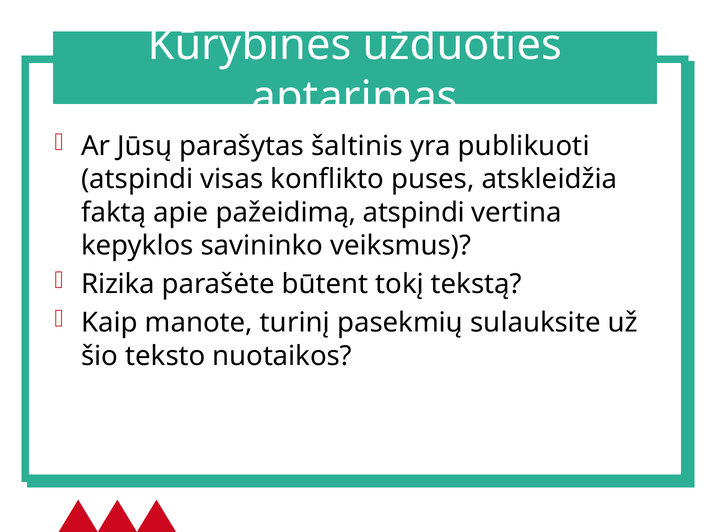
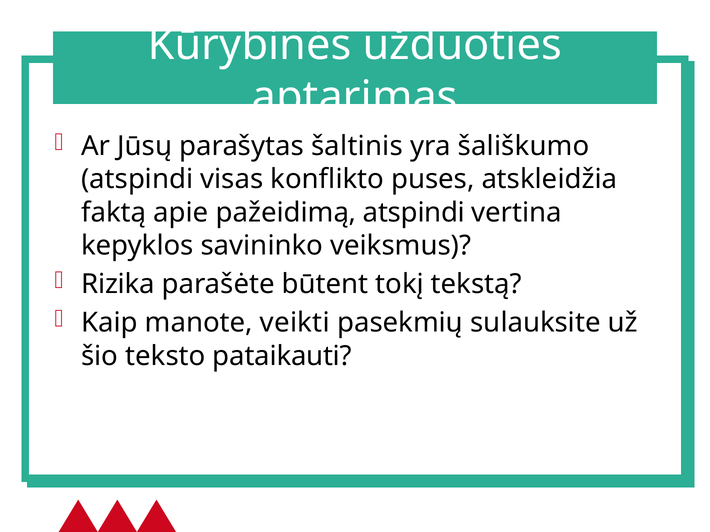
publikuoti: publikuoti -> šališkumo
turinį: turinį -> veikti
nuotaikos: nuotaikos -> pataikauti
